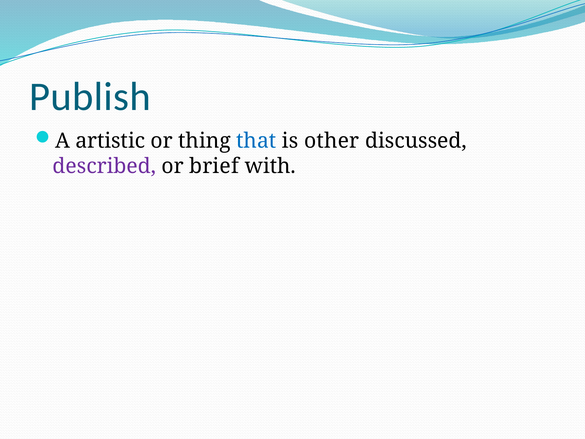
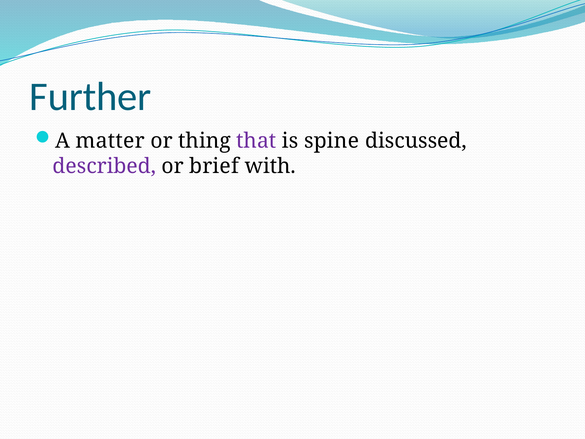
Publish: Publish -> Further
artistic: artistic -> matter
that colour: blue -> purple
other: other -> spine
